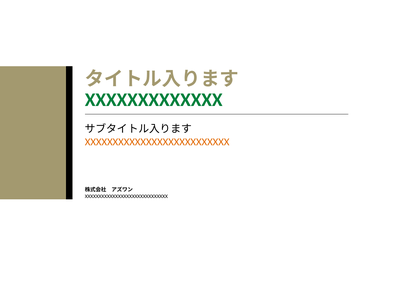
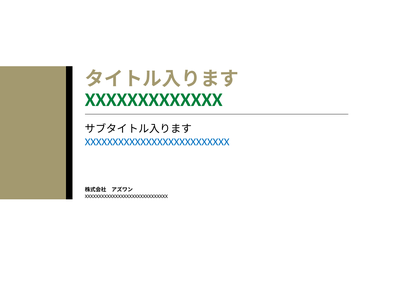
XXXXXXXXXXXXXXXXXXXXXXXXXX colour: orange -> blue
